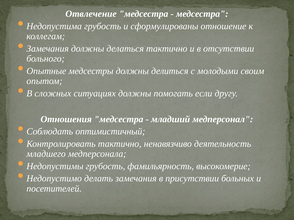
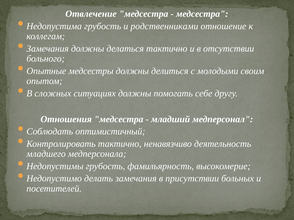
сформулированы: сформулированы -> родственниками
если: если -> себе
